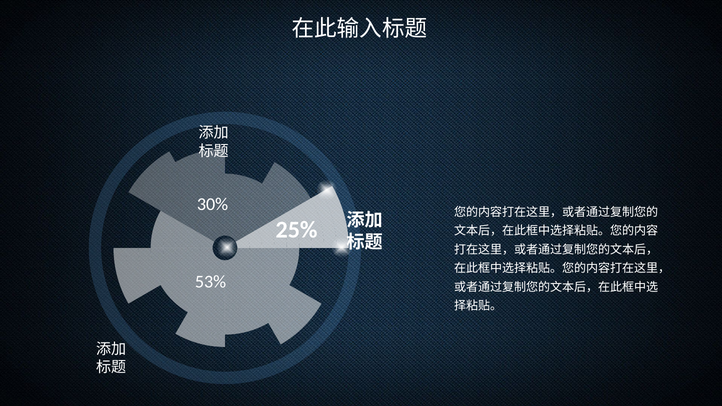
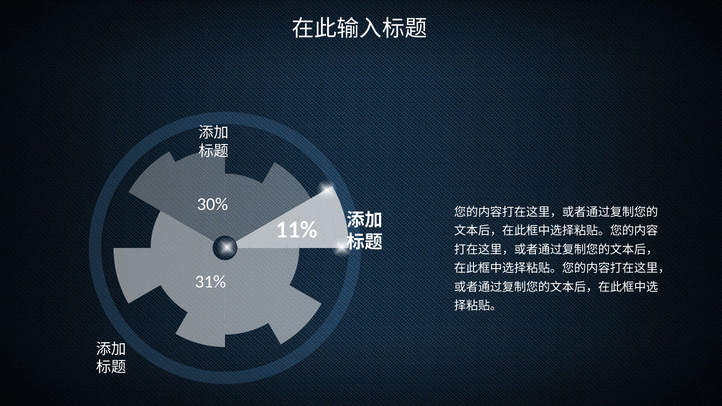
25%: 25% -> 11%
53%: 53% -> 31%
